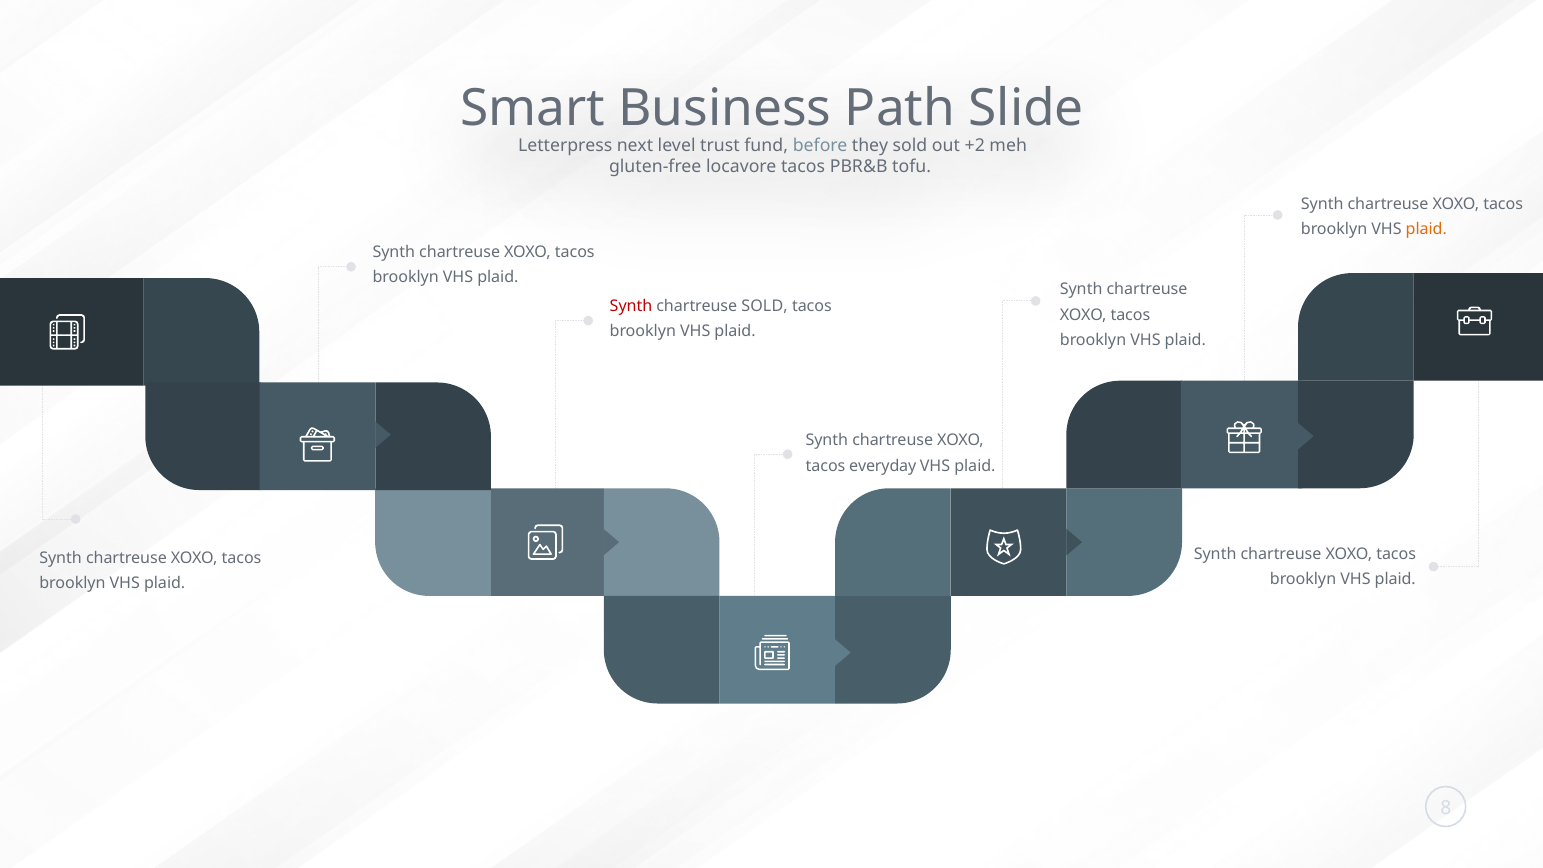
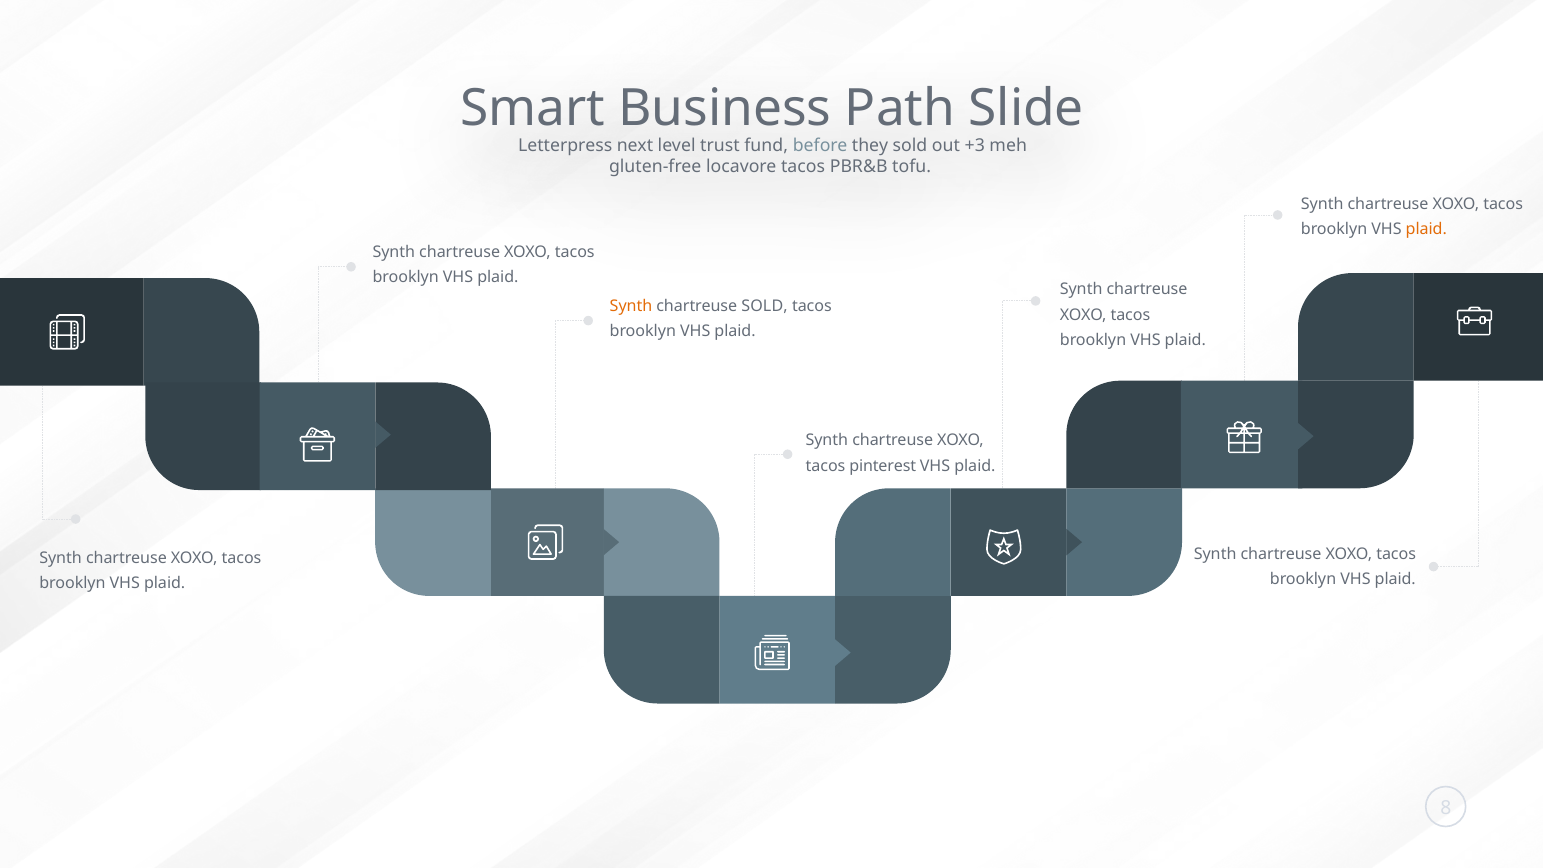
+2: +2 -> +3
Synth at (631, 306) colour: red -> orange
everyday: everyday -> pinterest
